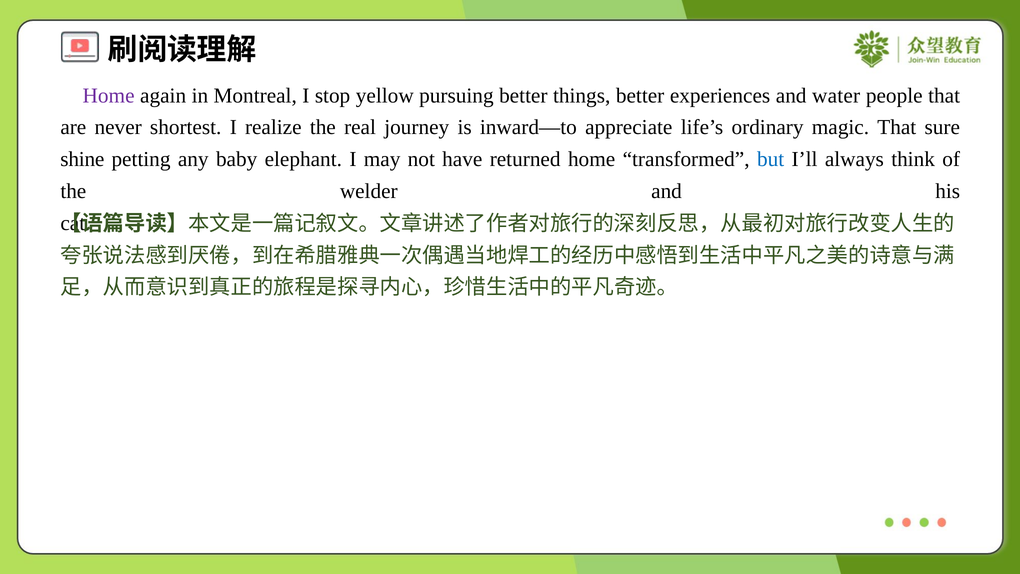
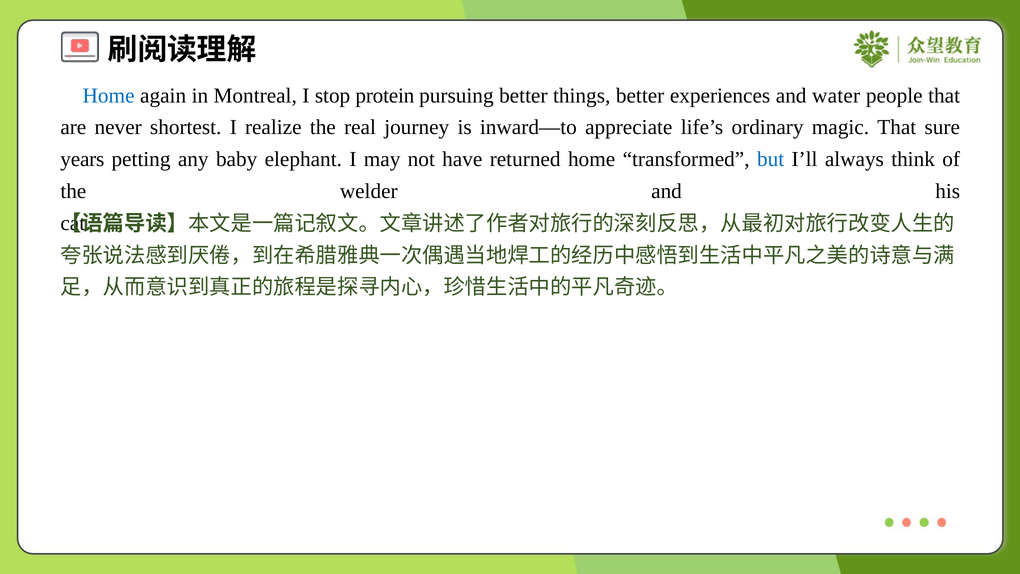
Home at (109, 96) colour: purple -> blue
yellow: yellow -> protein
shine: shine -> years
